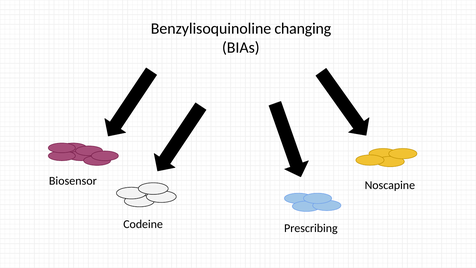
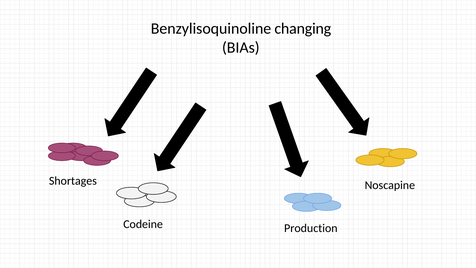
Biosensor: Biosensor -> Shortages
Prescribing: Prescribing -> Production
